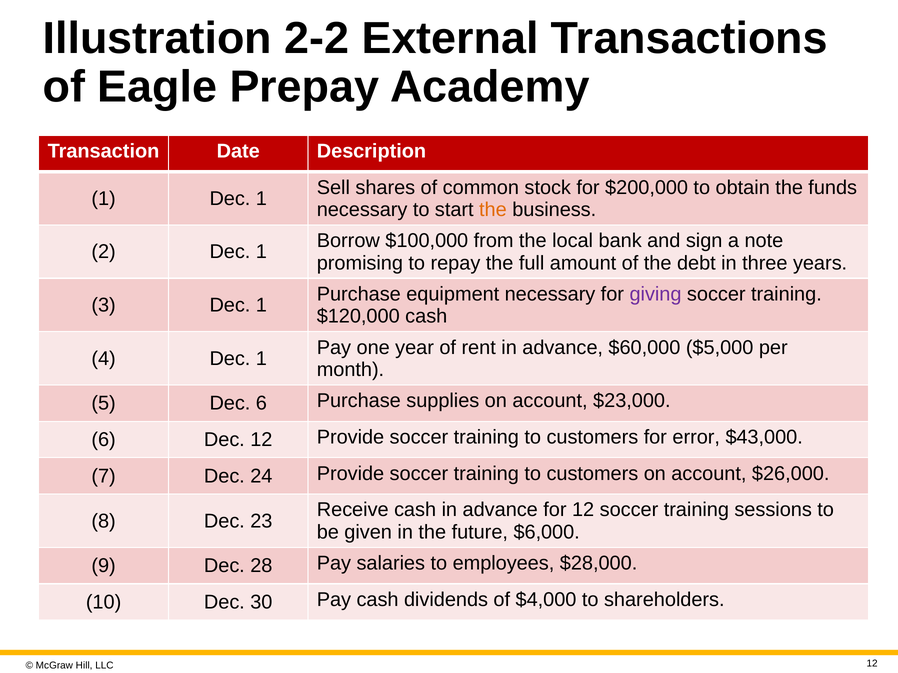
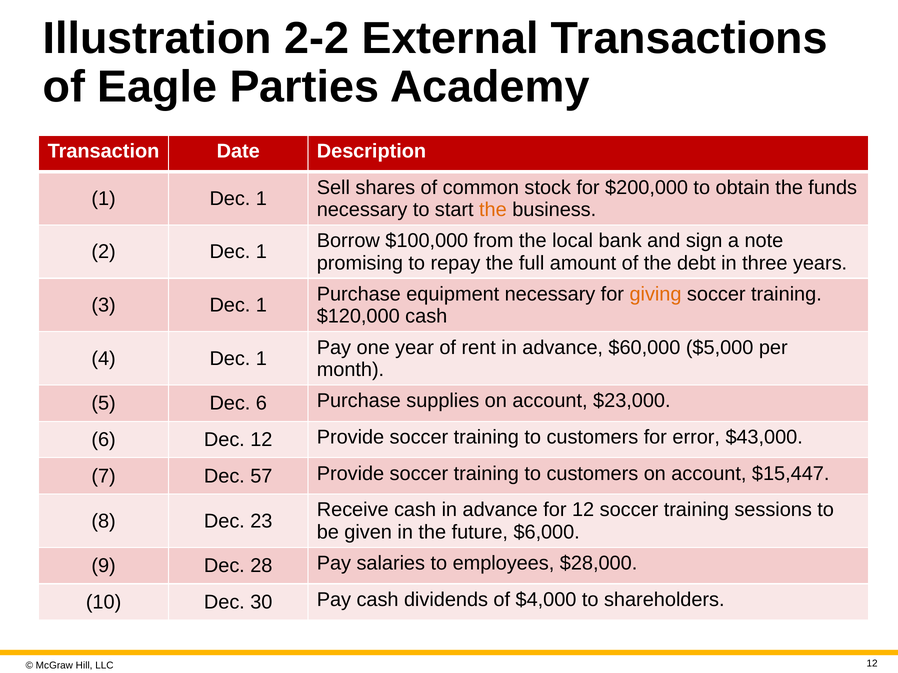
Prepay: Prepay -> Parties
giving colour: purple -> orange
24: 24 -> 57
$26,000: $26,000 -> $15,447
